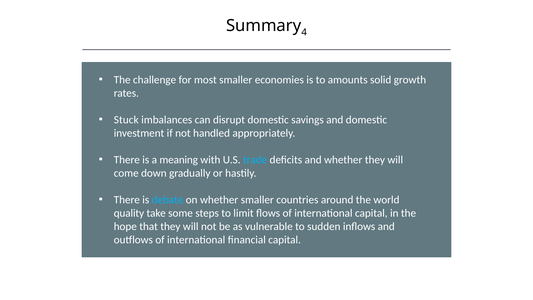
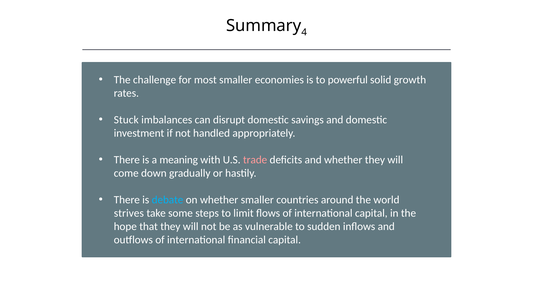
amounts: amounts -> powerful
trade colour: light blue -> pink
quality: quality -> strives
